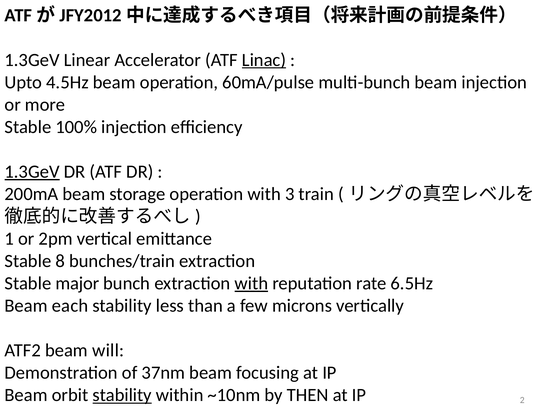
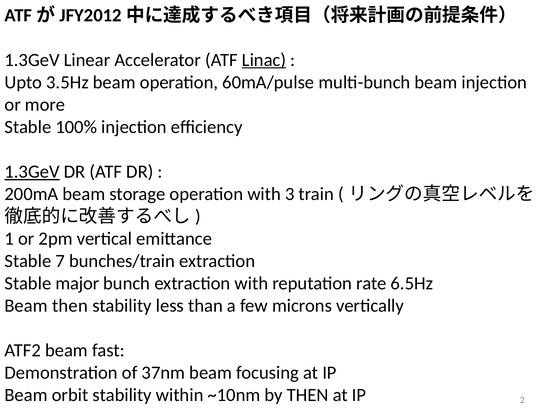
4.5Hz: 4.5Hz -> 3.5Hz
8: 8 -> 7
with at (251, 283) underline: present -> none
Beam each: each -> then
will: will -> fast
stability at (122, 395) underline: present -> none
